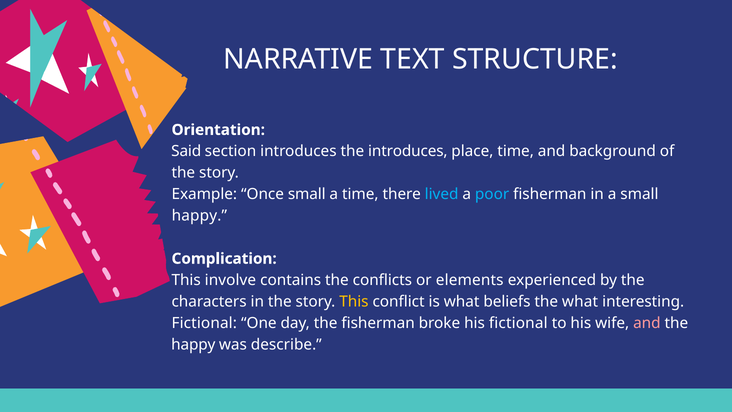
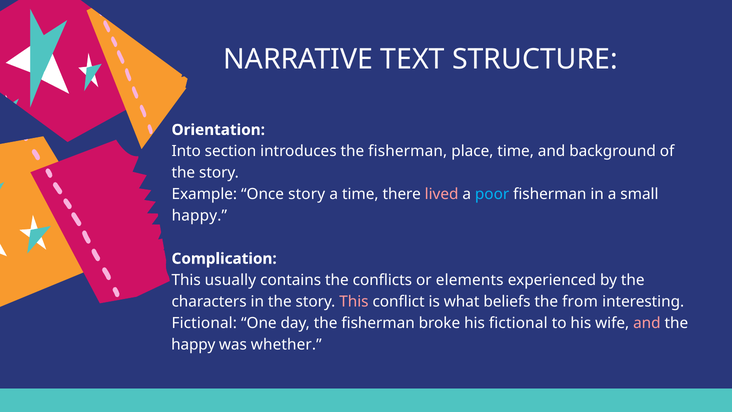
Said: Said -> Into
introduces the introduces: introduces -> fisherman
Once small: small -> story
lived colour: light blue -> pink
involve: involve -> usually
This at (354, 301) colour: yellow -> pink
the what: what -> from
describe: describe -> whether
